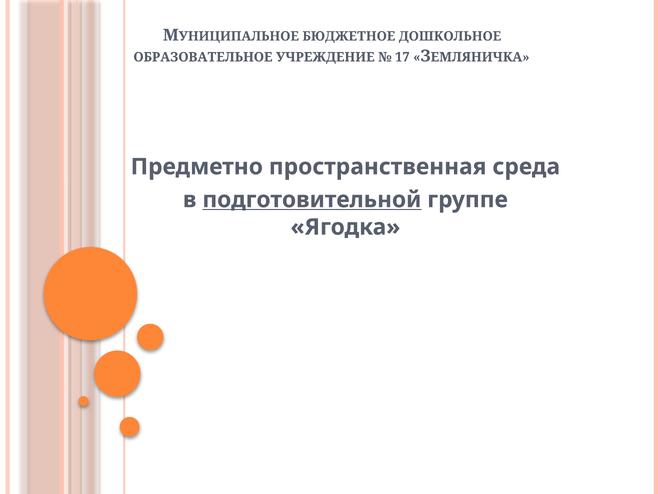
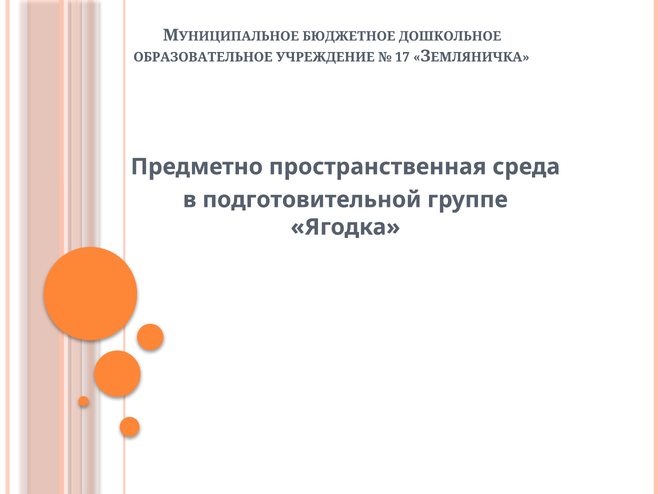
подготовительной underline: present -> none
